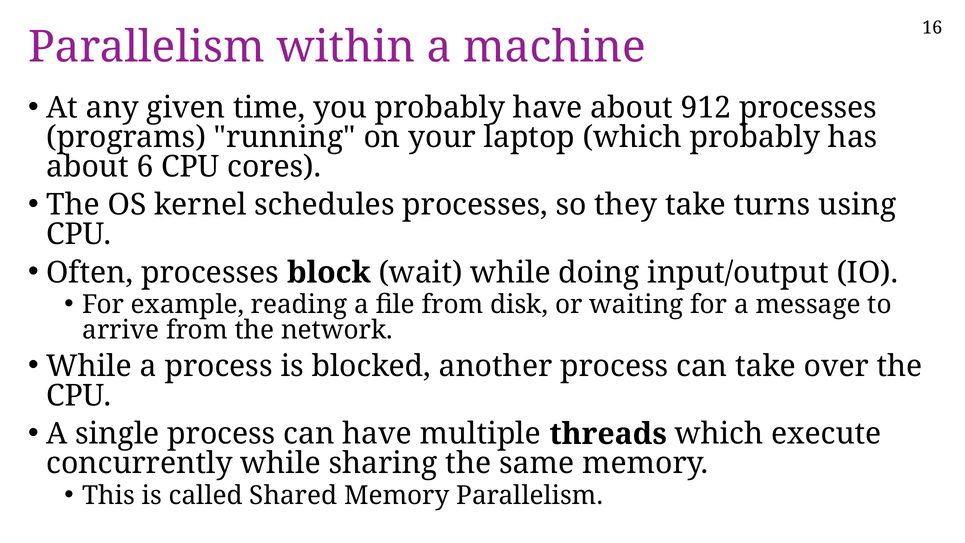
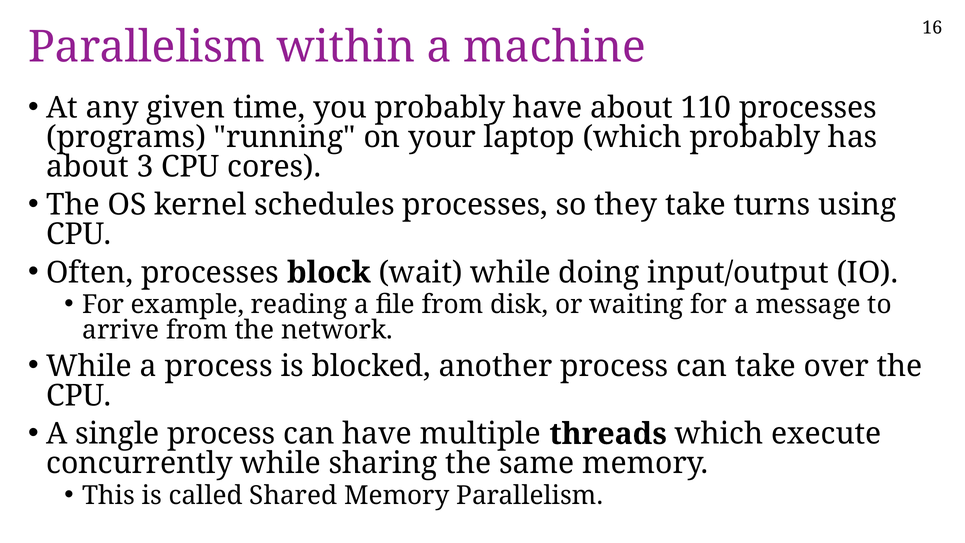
912: 912 -> 110
6: 6 -> 3
